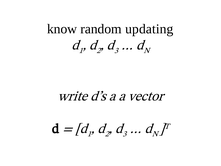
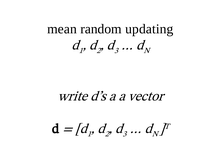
know: know -> mean
